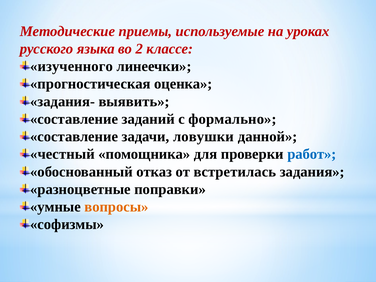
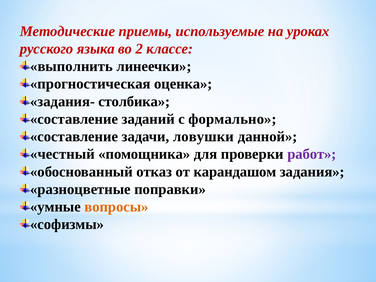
изученного: изученного -> выполнить
выявить: выявить -> столбика
работ colour: blue -> purple
встретилась: встретилась -> карандашом
